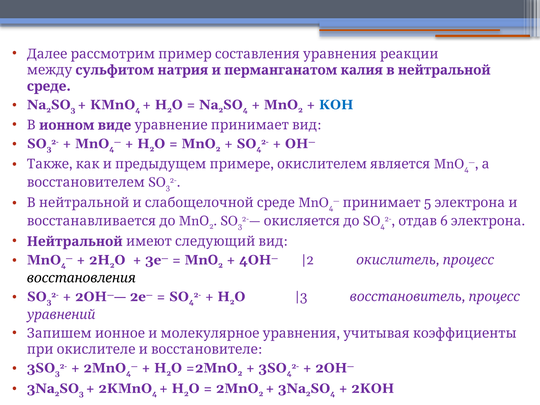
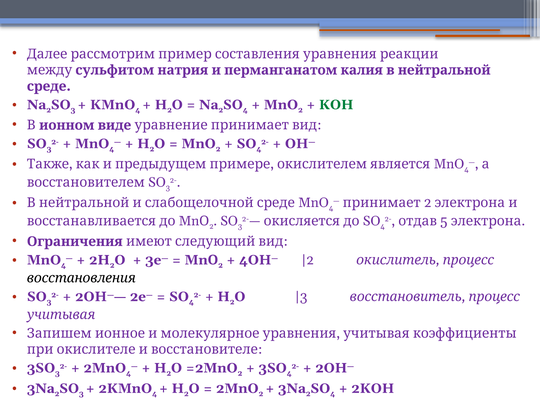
KOH colour: blue -> green
5 at (428, 203): 5 -> 2
6: 6 -> 5
Нейтральной at (75, 242): Нейтральной -> Ограничения
уравнений: уравнений -> учитывая
